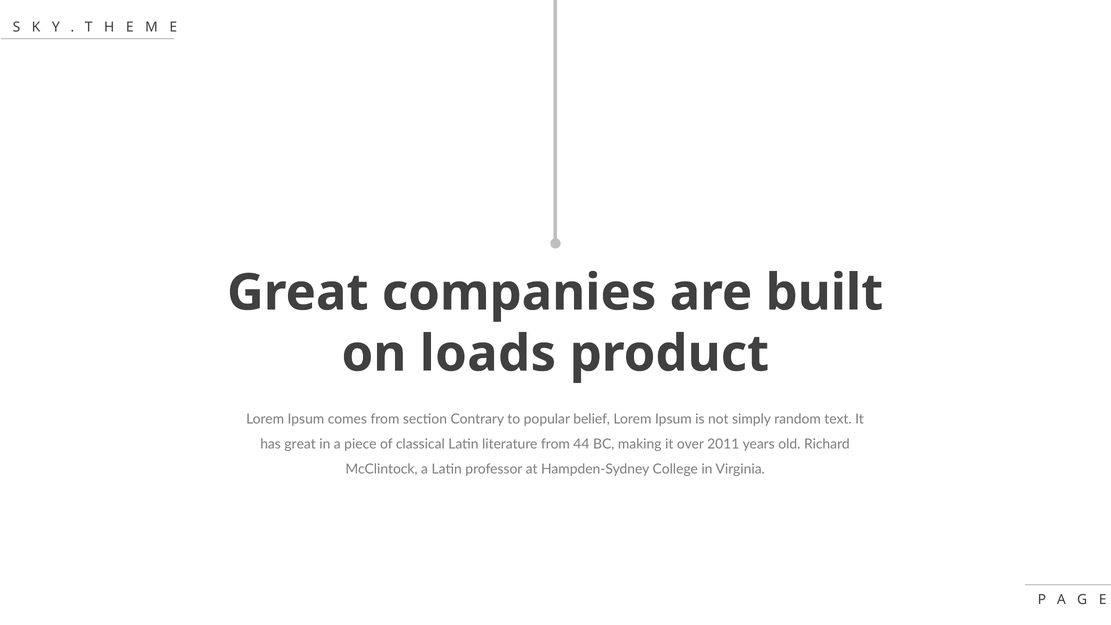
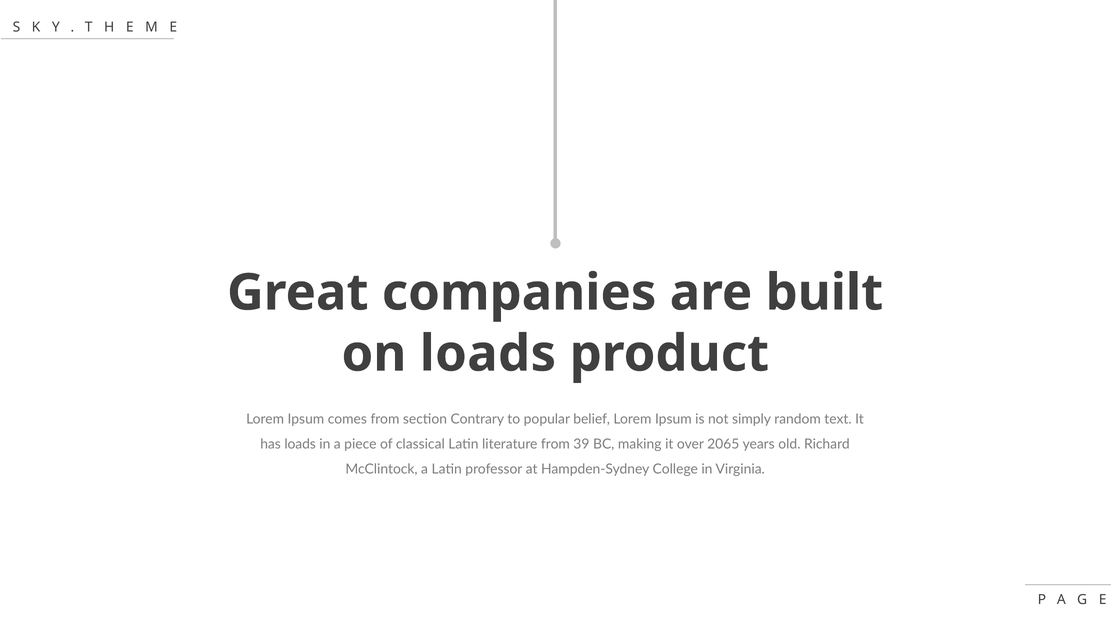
has great: great -> loads
44: 44 -> 39
2011: 2011 -> 2065
